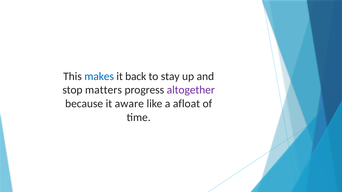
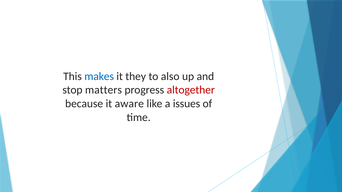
back: back -> they
stay: stay -> also
altogether colour: purple -> red
afloat: afloat -> issues
